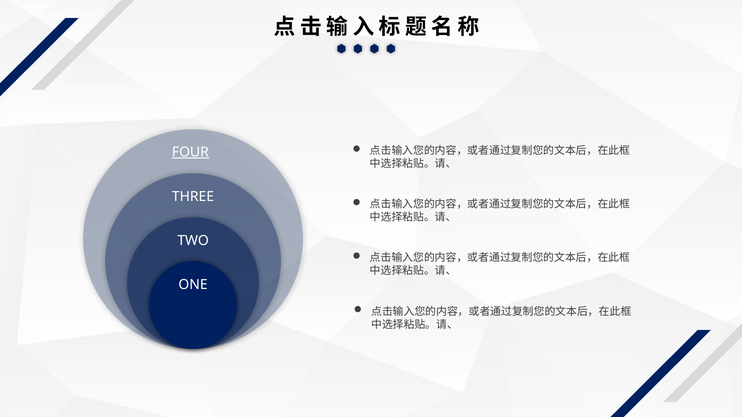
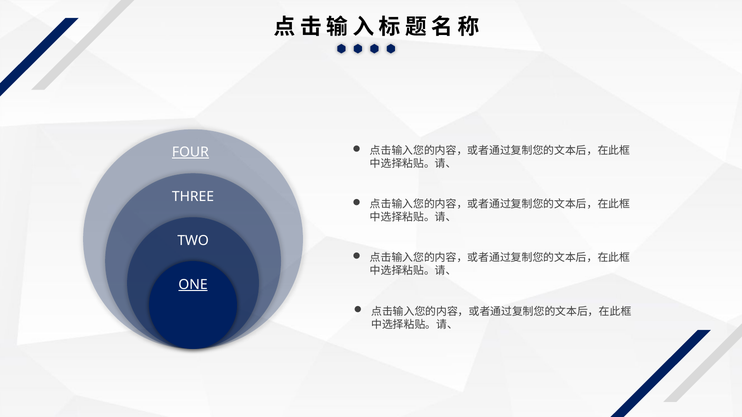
ONE underline: none -> present
